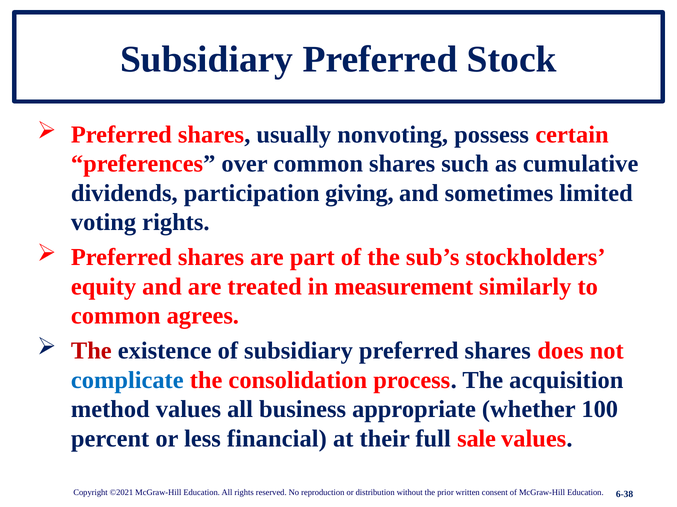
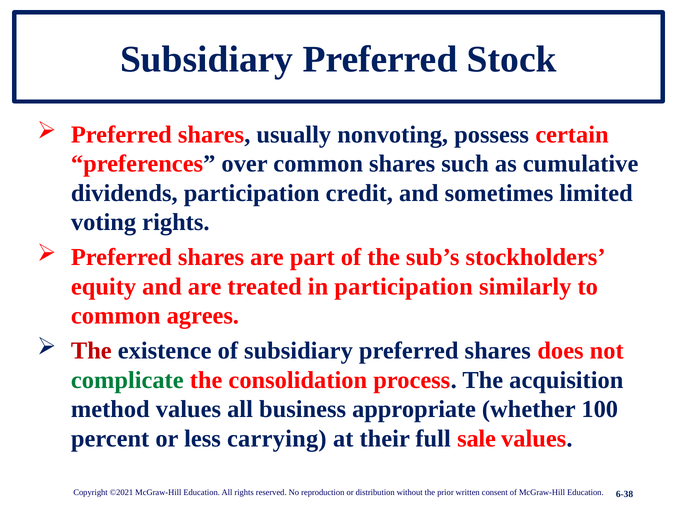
giving: giving -> credit
in measurement: measurement -> participation
complicate colour: blue -> green
financial: financial -> carrying
